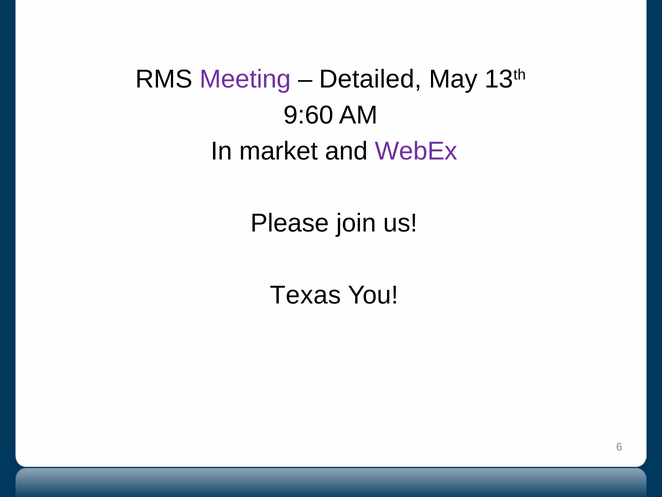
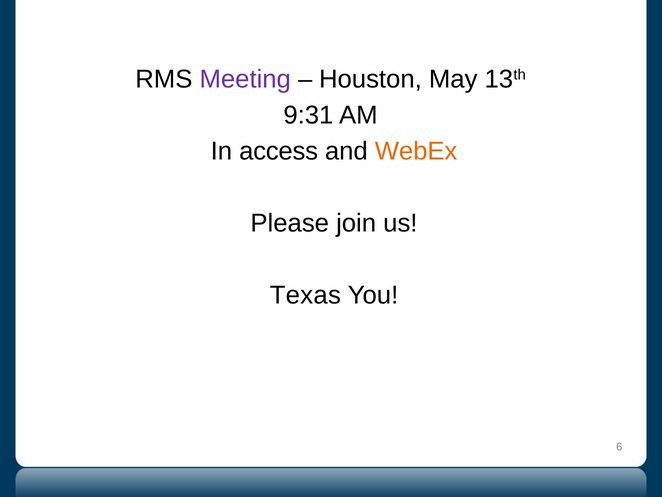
Detailed: Detailed -> Houston
9:60: 9:60 -> 9:31
market: market -> access
WebEx colour: purple -> orange
